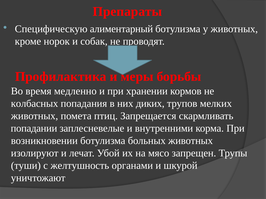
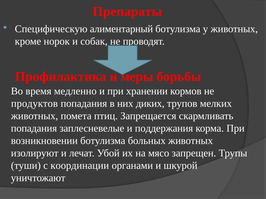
колбасных: колбасных -> продуктов
попадании at (34, 129): попадании -> попадания
внутренними: внутренними -> поддержания
желтушность: желтушность -> координации
